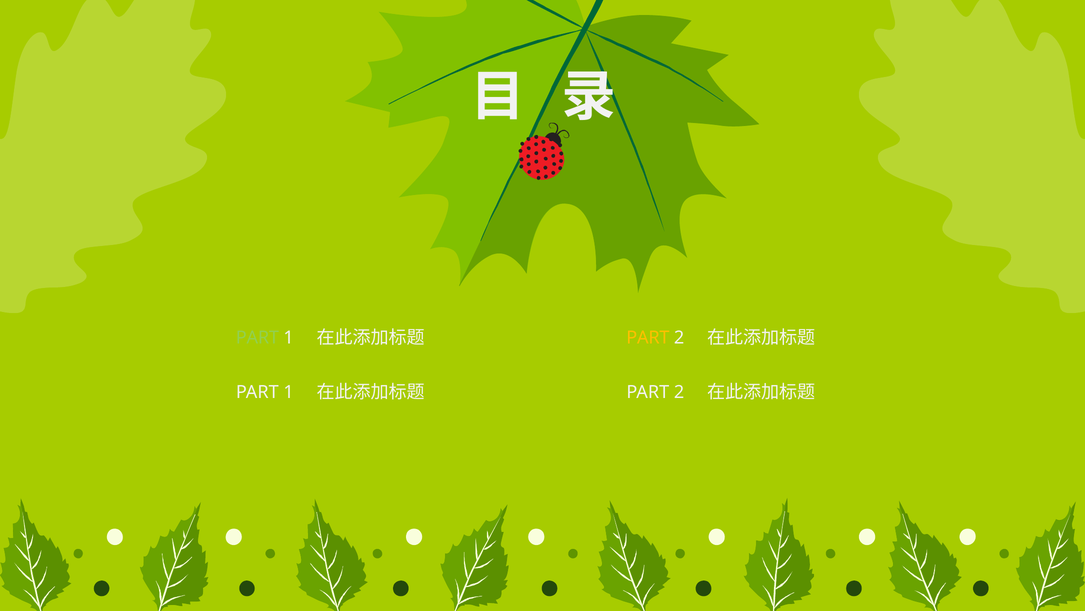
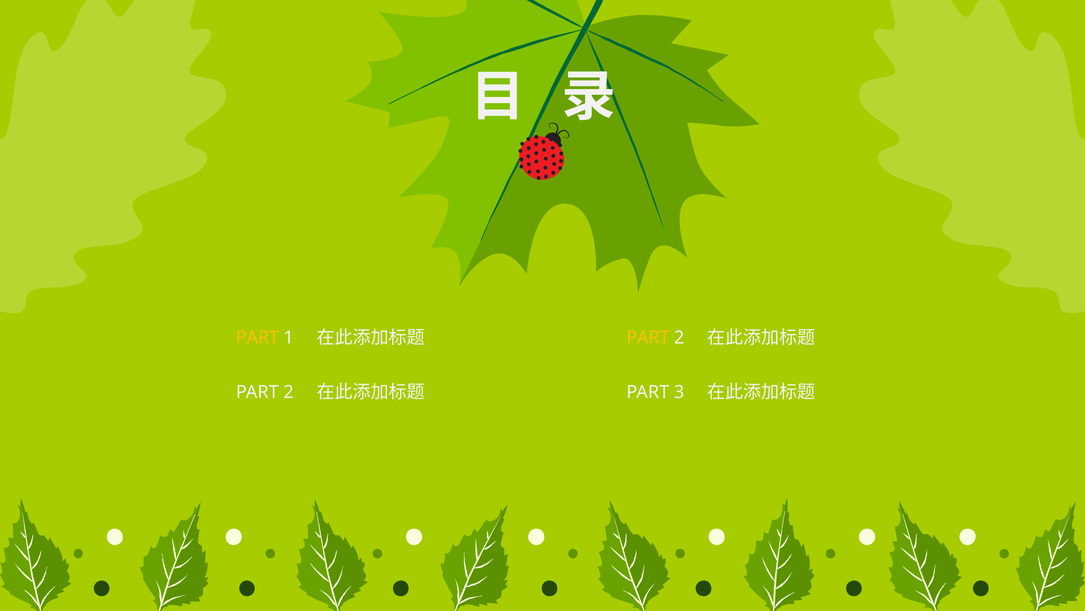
PART at (257, 337) colour: light green -> yellow
1 at (289, 392): 1 -> 2
2 at (679, 392): 2 -> 3
